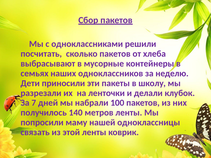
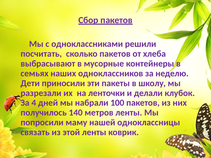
7: 7 -> 4
